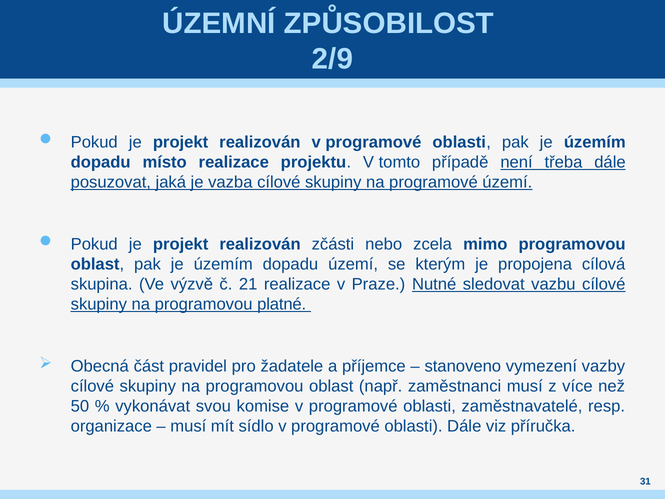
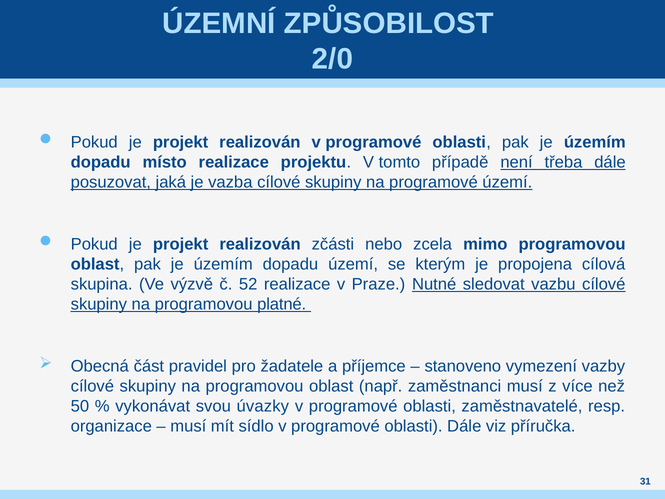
2/9: 2/9 -> 2/0
21: 21 -> 52
komise: komise -> úvazky
